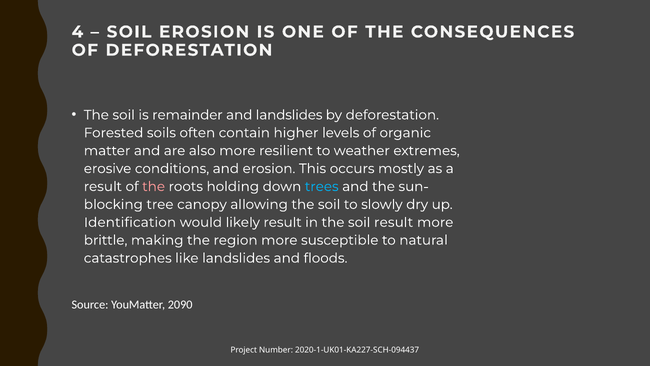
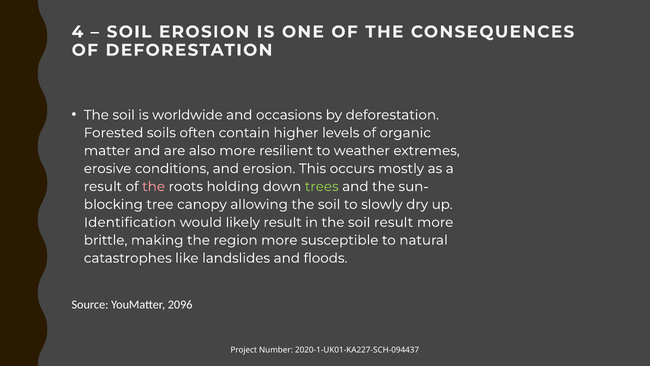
remainder: remainder -> worldwide
and landslides: landslides -> occasions
trees colour: light blue -> light green
2090: 2090 -> 2096
